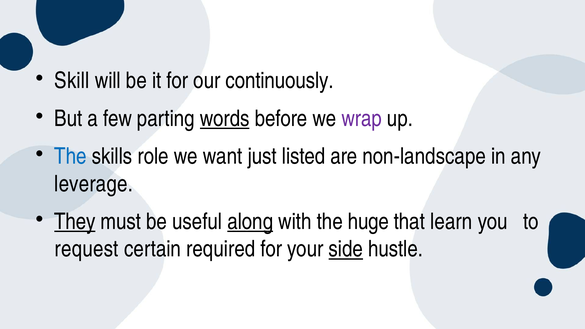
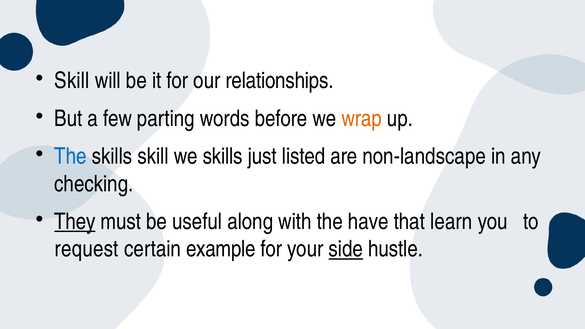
continuously: continuously -> relationships
words underline: present -> none
wrap colour: purple -> orange
skills role: role -> skill
we want: want -> skills
leverage: leverage -> checking
along underline: present -> none
huge: huge -> have
required: required -> example
